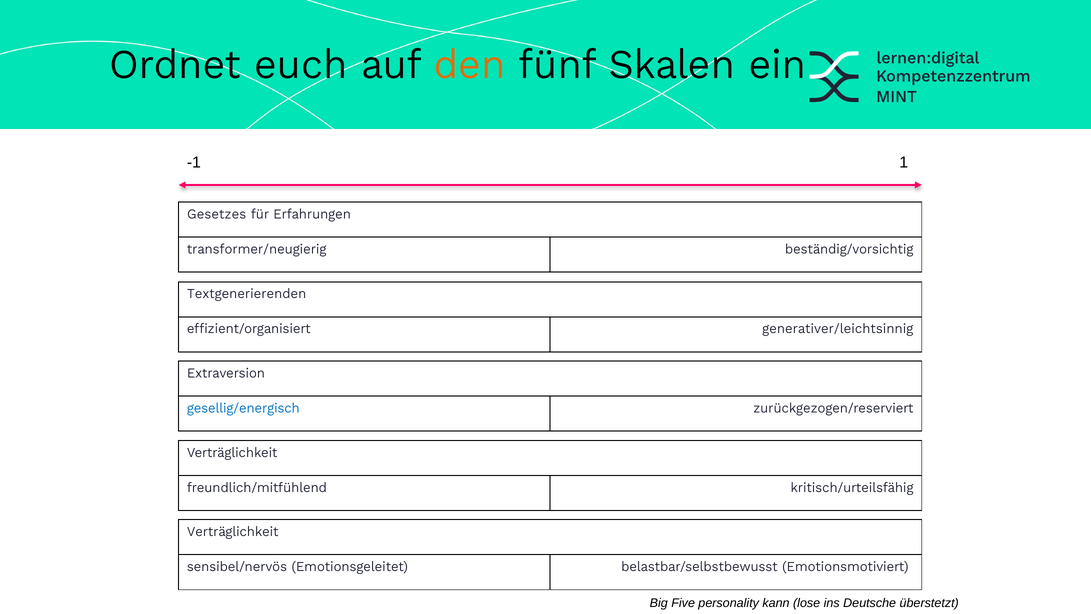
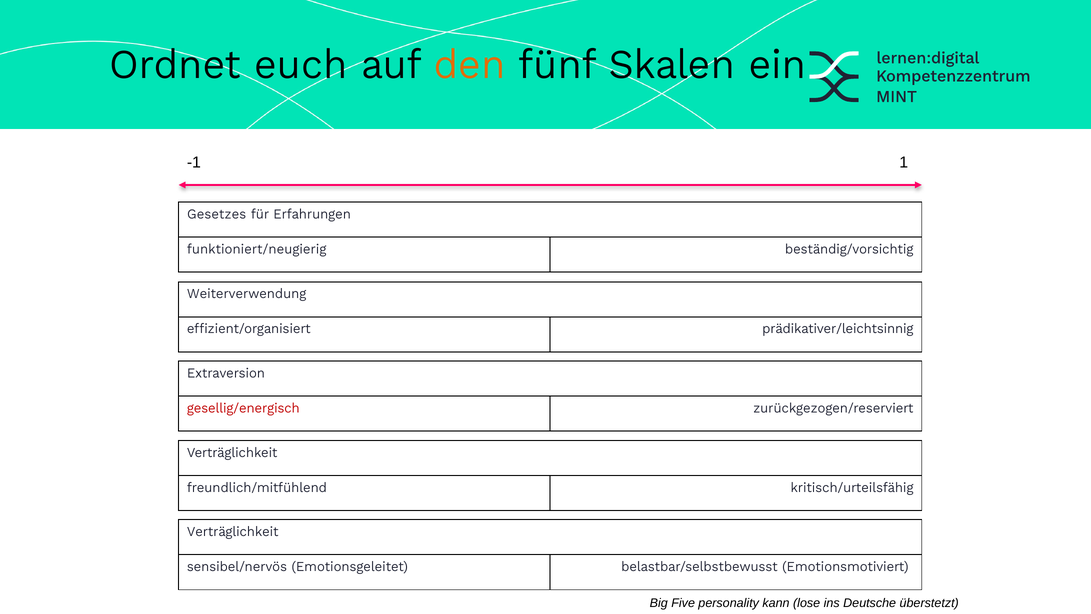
transformer/neugierig: transformer/neugierig -> funktioniert/neugierig
Textgenerierenden: Textgenerierenden -> Weiterverwendung
generativer/leichtsinnig: generativer/leichtsinnig -> prädikativer/leichtsinnig
gesellig/energisch colour: blue -> red
